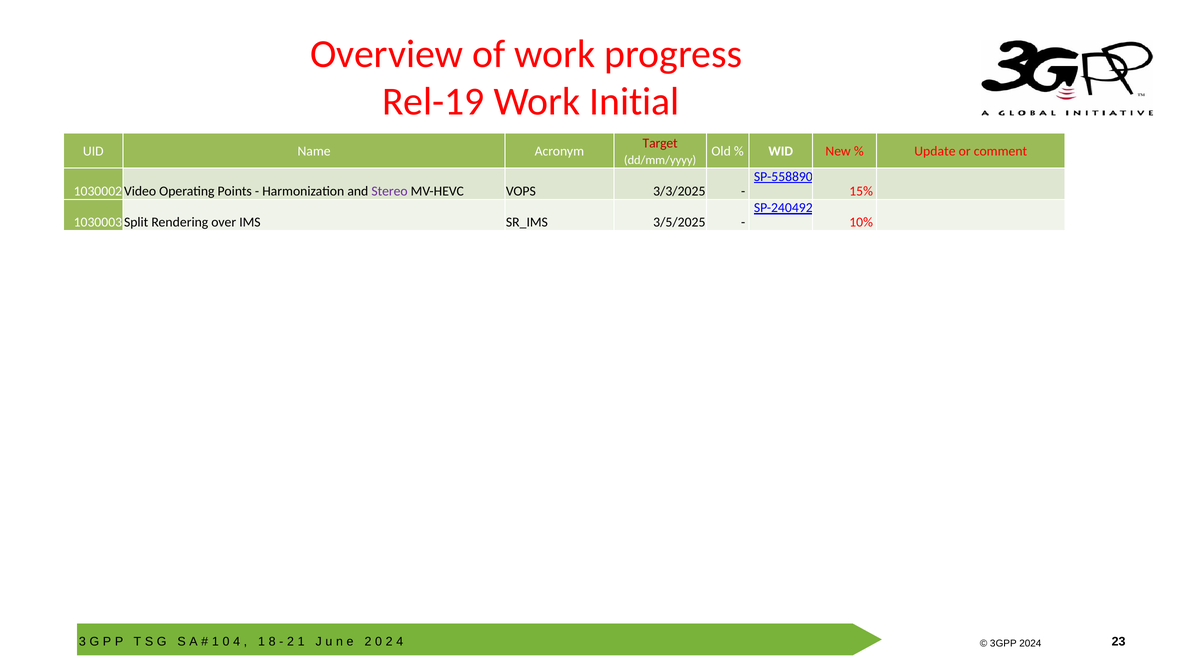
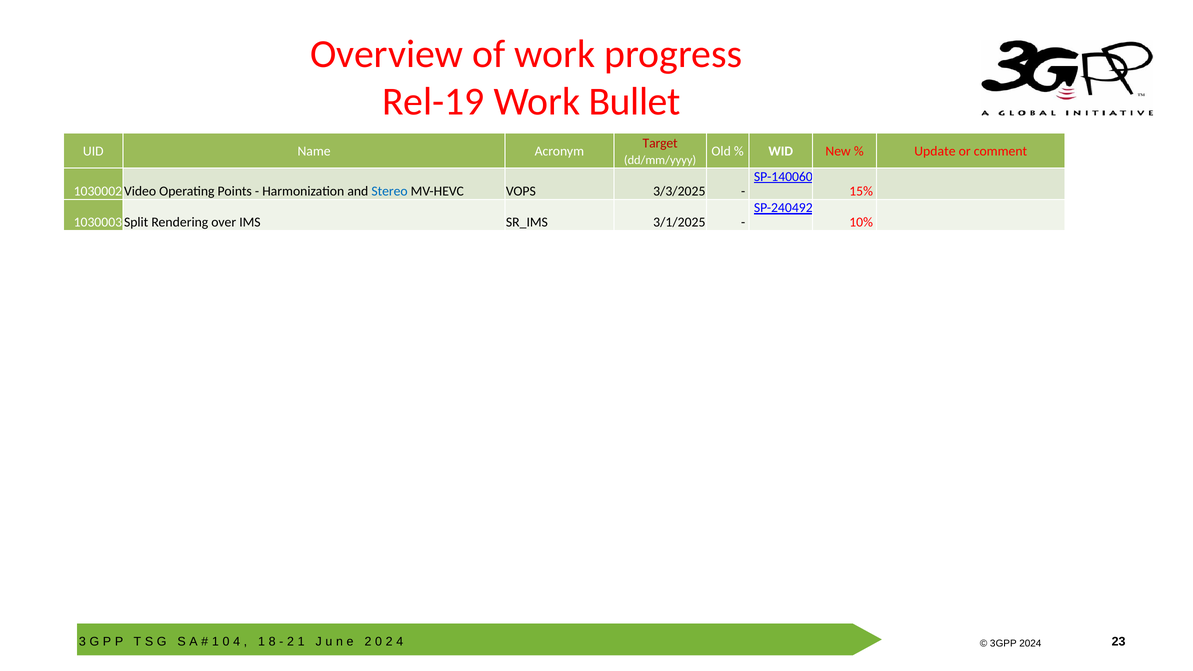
Initial: Initial -> Bullet
SP-558890: SP-558890 -> SP-140060
Stereo colour: purple -> blue
3/5/2025: 3/5/2025 -> 3/1/2025
